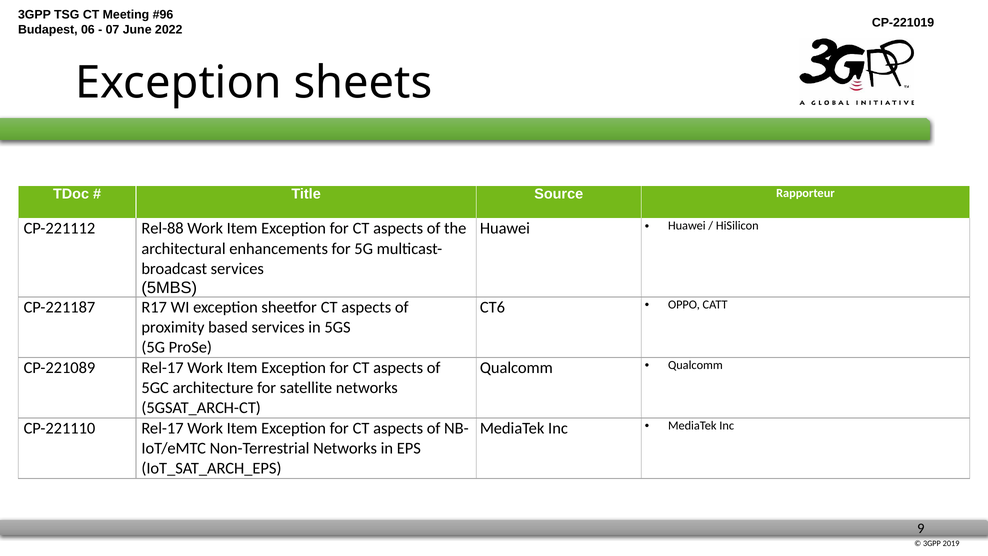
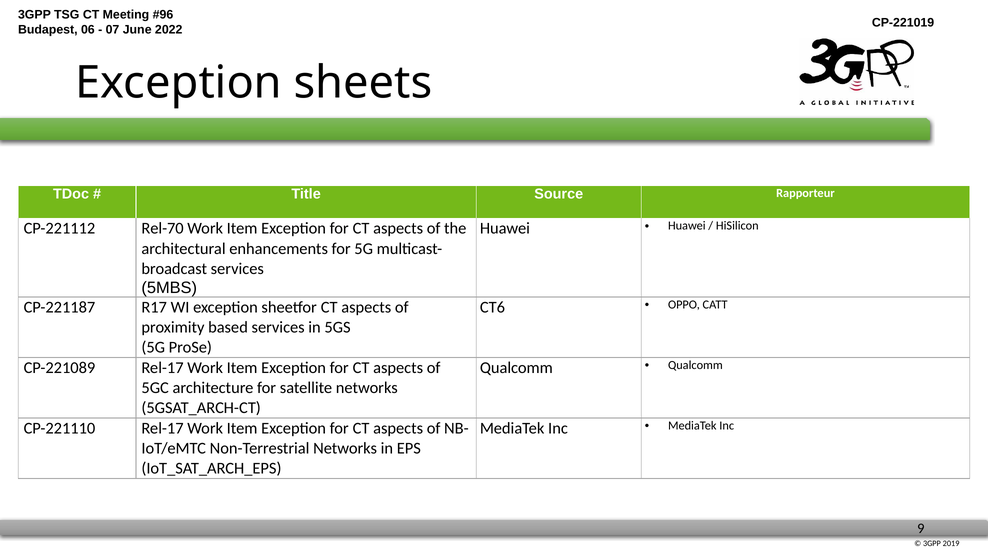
Rel-88: Rel-88 -> Rel-70
